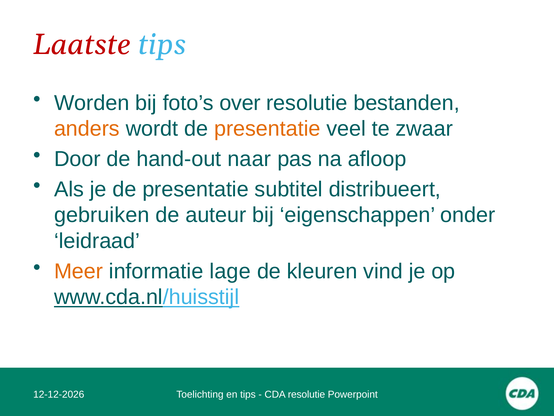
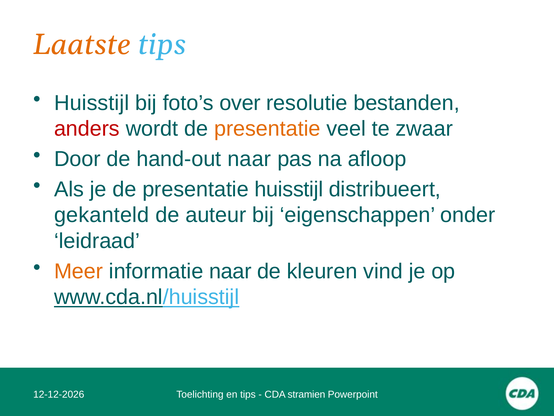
Laatste colour: red -> orange
Worden at (92, 103): Worden -> Huisstijl
anders colour: orange -> red
presentatie subtitel: subtitel -> huisstijl
gebruiken: gebruiken -> gekanteld
informatie lage: lage -> naar
CDA resolutie: resolutie -> stramien
